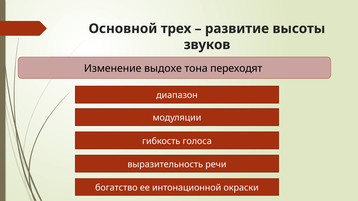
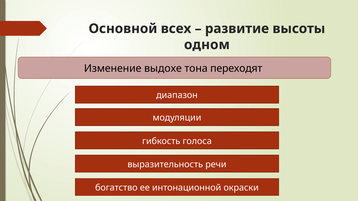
трех: трех -> всех
звуков: звуков -> одном
